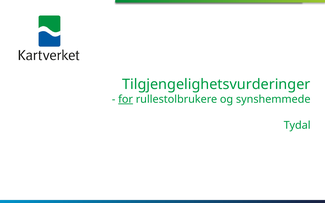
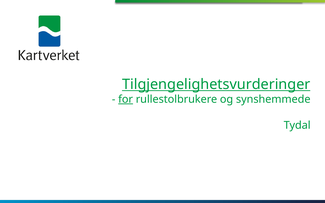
Tilgjengelighetsvurderinger underline: none -> present
